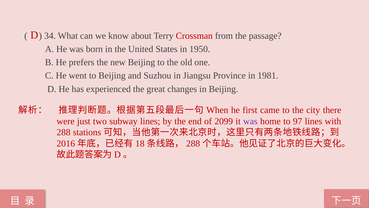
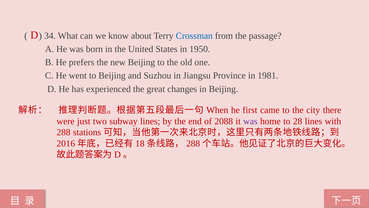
Crossman colour: red -> blue
2099: 2099 -> 2088
97: 97 -> 28
